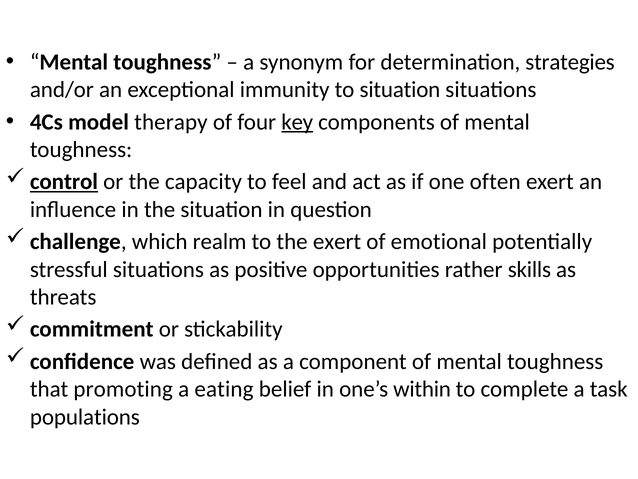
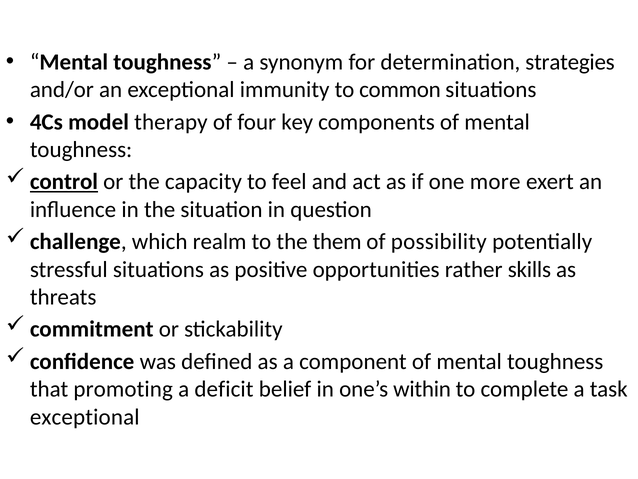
to situation: situation -> common
key underline: present -> none
often: often -> more
the exert: exert -> them
emotional: emotional -> possibility
eating: eating -> deficit
populations at (85, 416): populations -> exceptional
